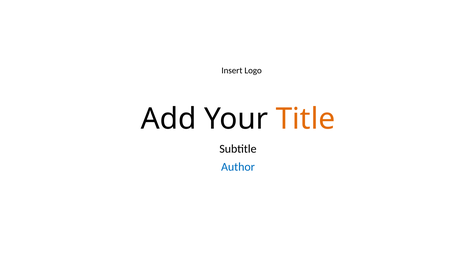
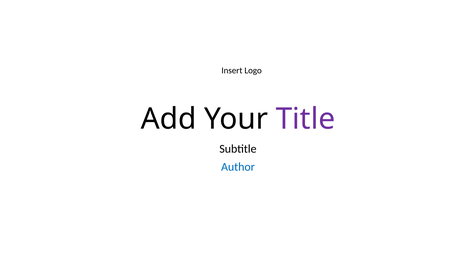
Title colour: orange -> purple
